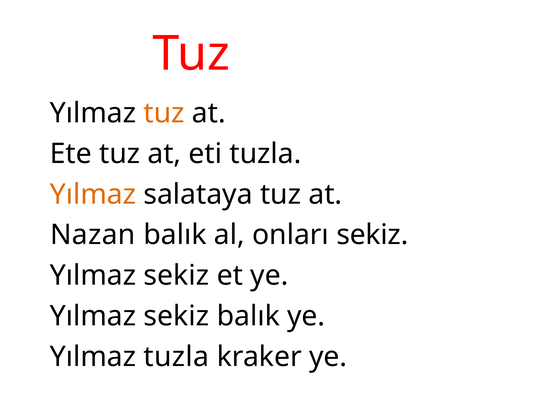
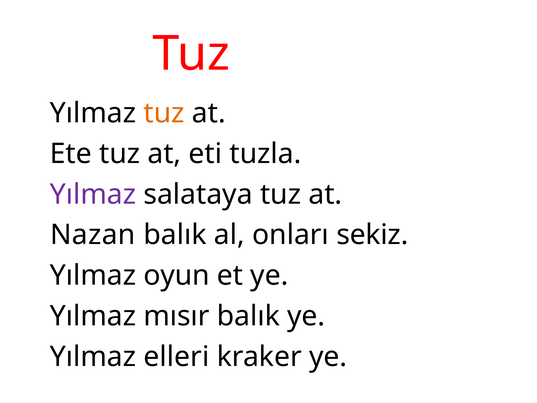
Yılmaz at (93, 194) colour: orange -> purple
sekiz at (176, 275): sekiz -> oyun
sekiz at (176, 316): sekiz -> mısır
Yılmaz tuzla: tuzla -> elleri
